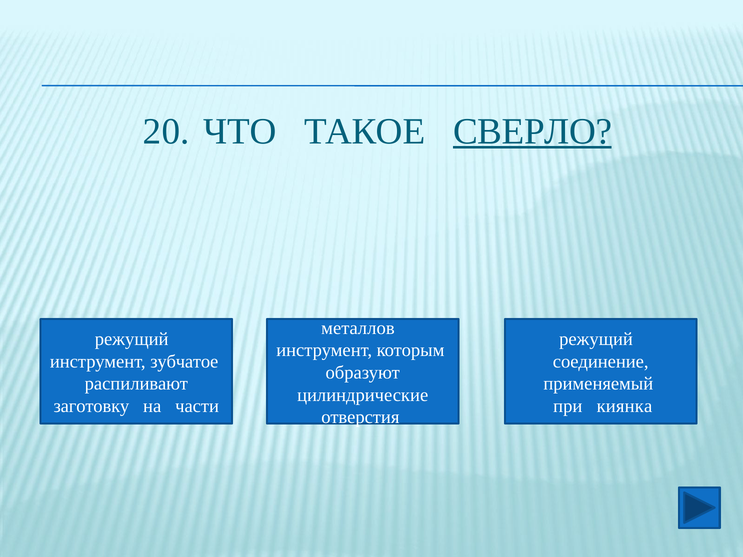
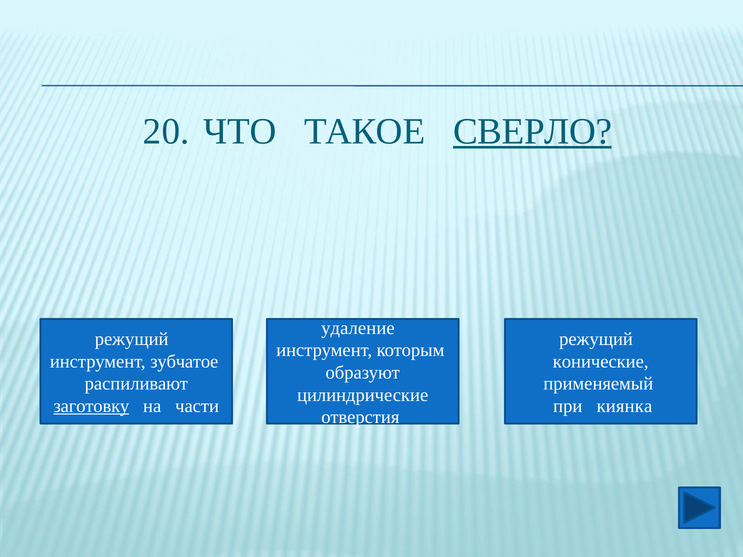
металлов: металлов -> удаление
соединение: соединение -> конические
заготовку underline: none -> present
